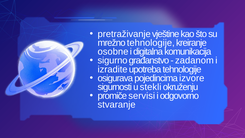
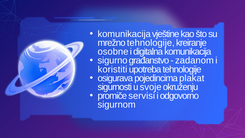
pretraživanje at (124, 34): pretraživanje -> komunikacija
izradite: izradite -> koristiti
izvore: izvore -> plakat
stekli: stekli -> svoje
stvaranje: stvaranje -> sigurnom
